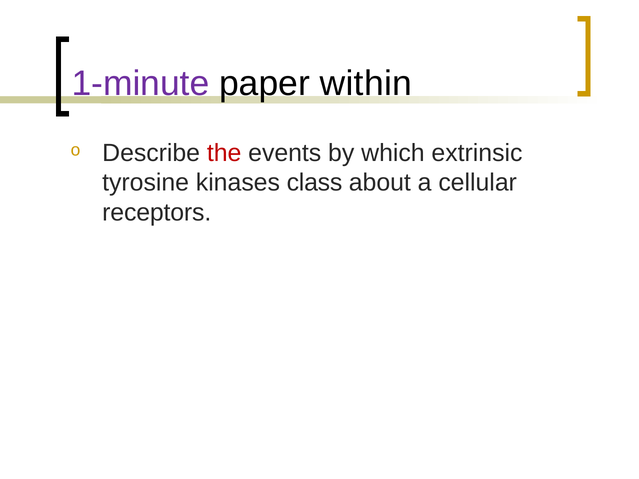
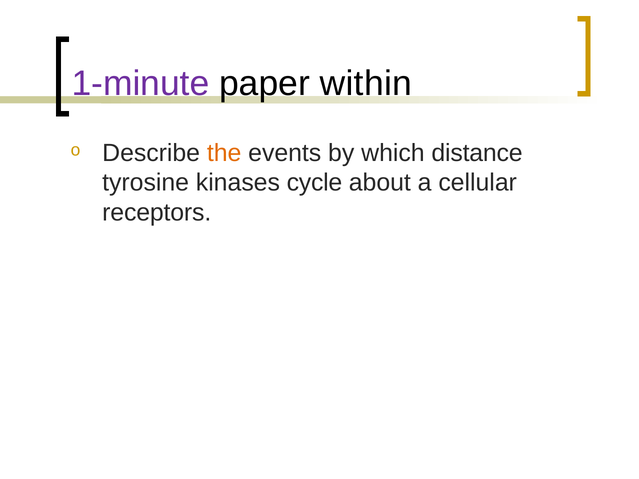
the colour: red -> orange
extrinsic: extrinsic -> distance
class: class -> cycle
